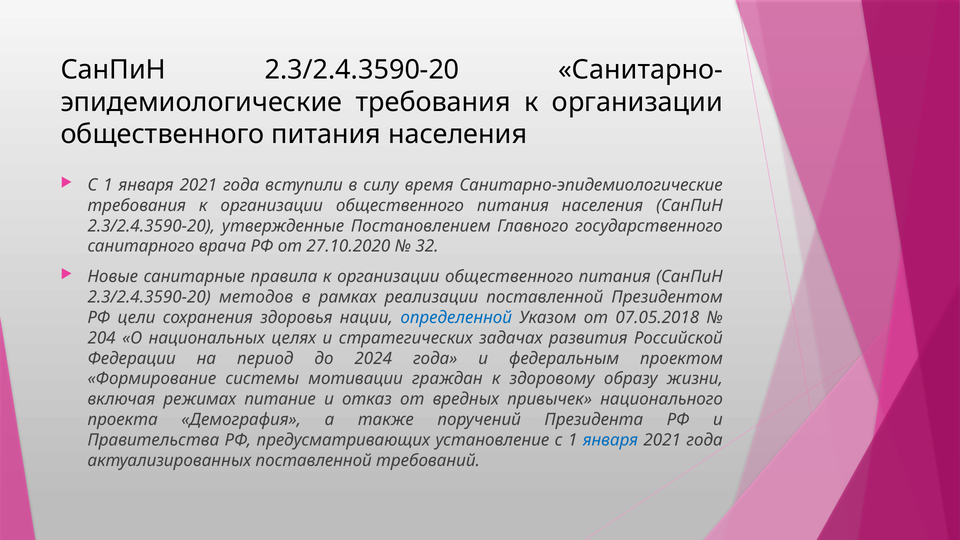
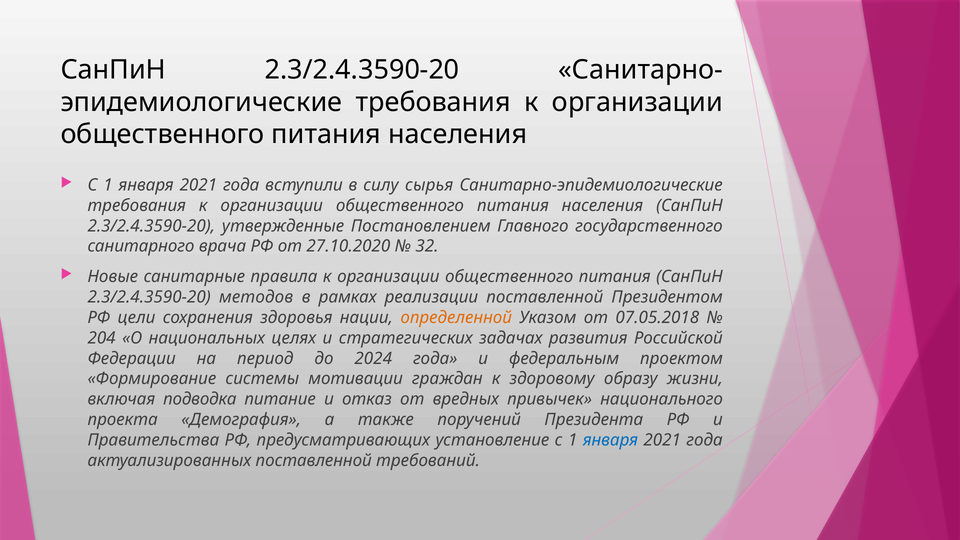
время: время -> сырья
определенной colour: blue -> orange
режимах: режимах -> подводка
